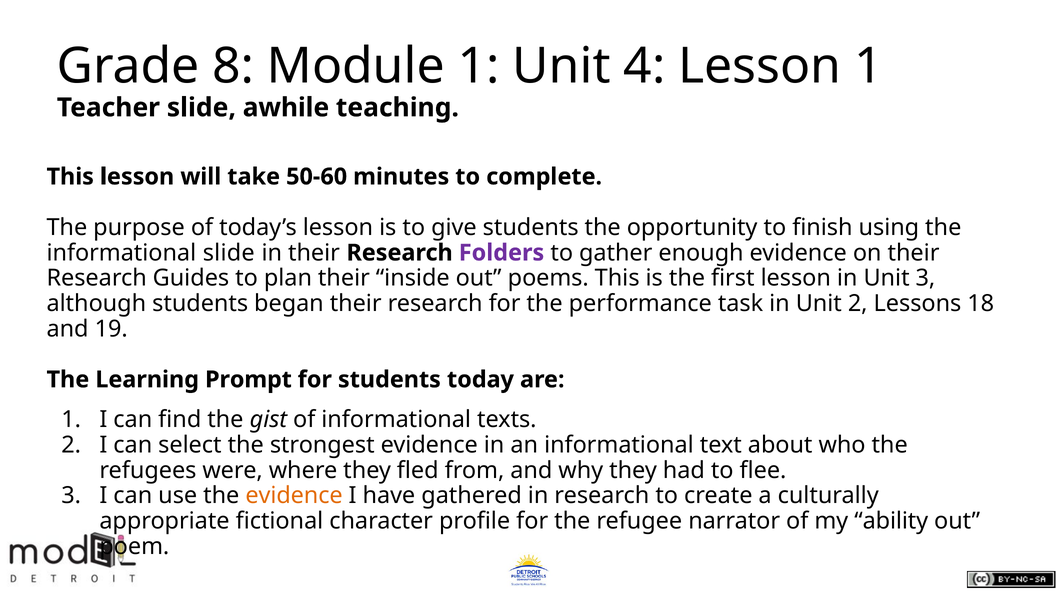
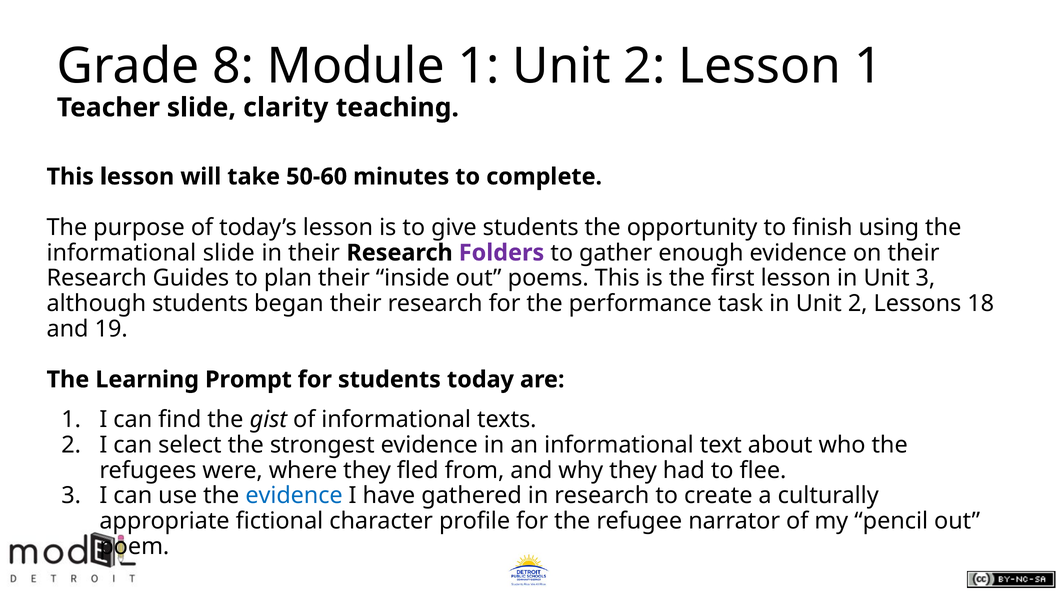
1 Unit 4: 4 -> 2
awhile: awhile -> clarity
evidence at (294, 495) colour: orange -> blue
ability: ability -> pencil
